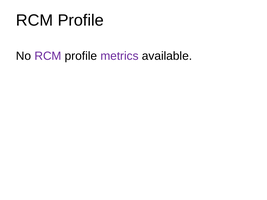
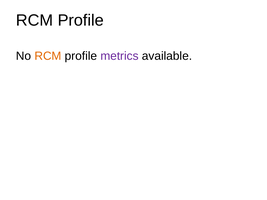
RCM at (48, 56) colour: purple -> orange
